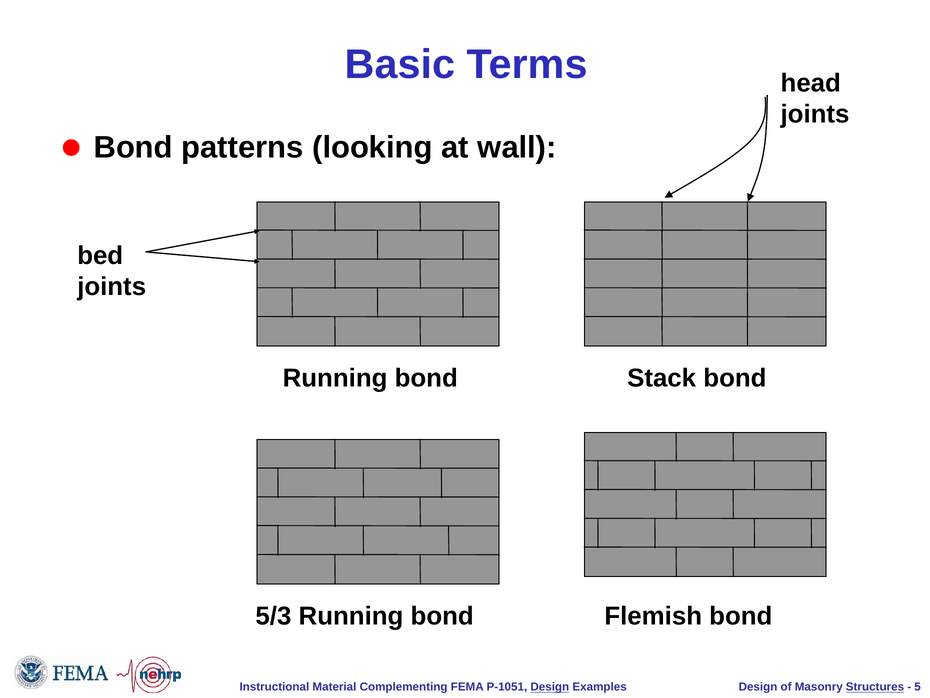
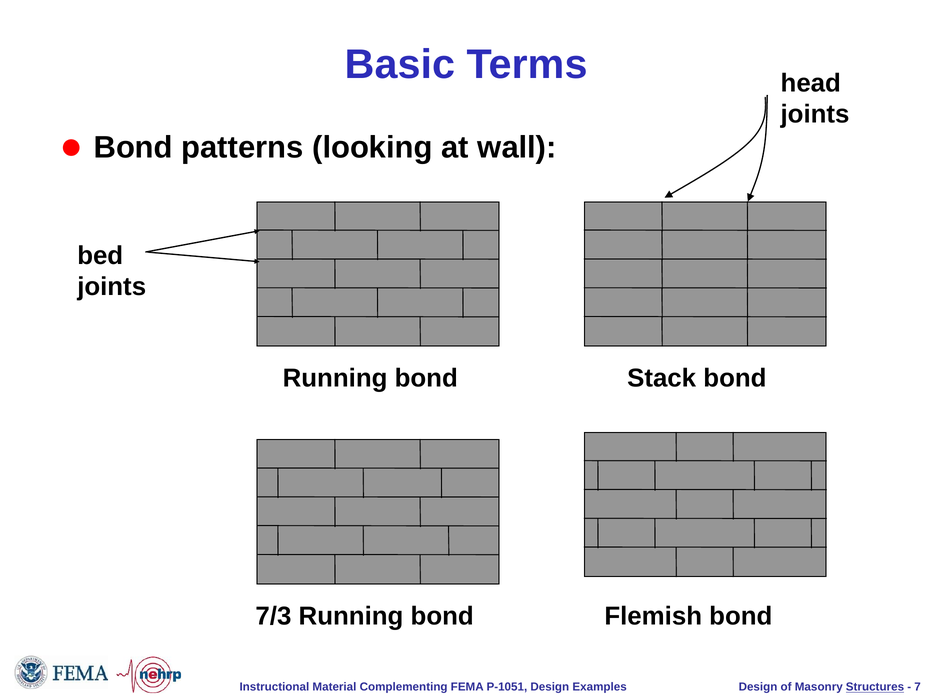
5/3: 5/3 -> 7/3
Design at (550, 687) underline: present -> none
5: 5 -> 7
